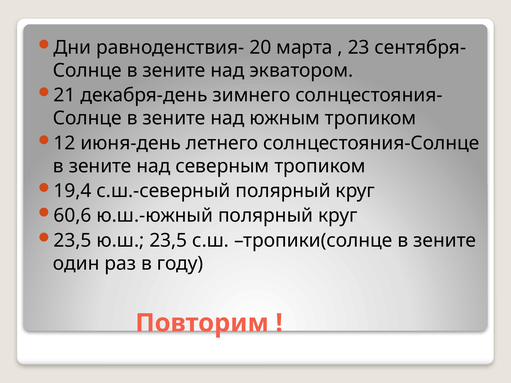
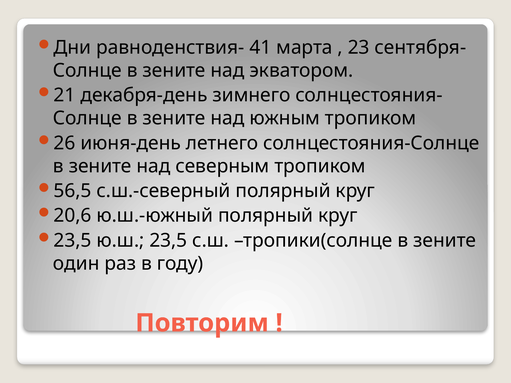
20: 20 -> 41
12: 12 -> 26
19,4: 19,4 -> 56,5
60,6: 60,6 -> 20,6
